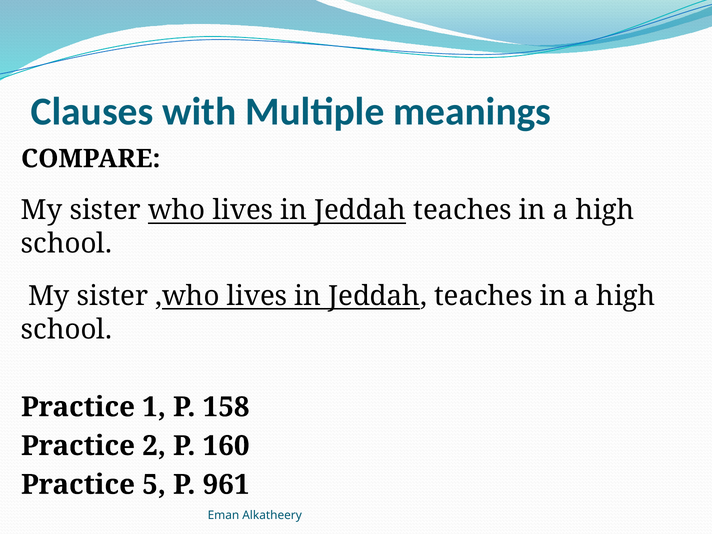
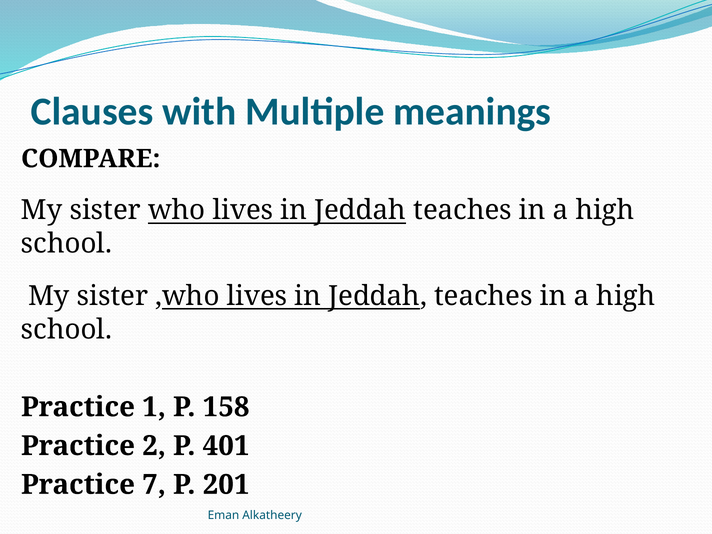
160: 160 -> 401
5: 5 -> 7
961: 961 -> 201
